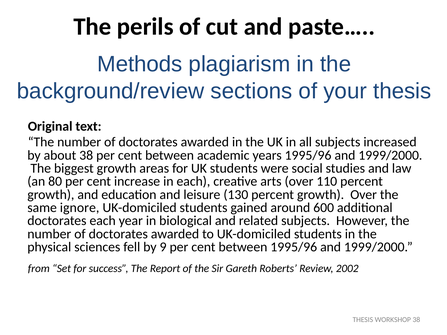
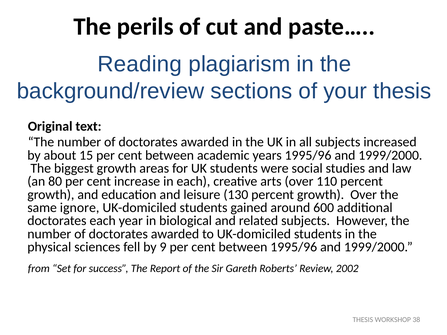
Methods: Methods -> Reading
about 38: 38 -> 15
